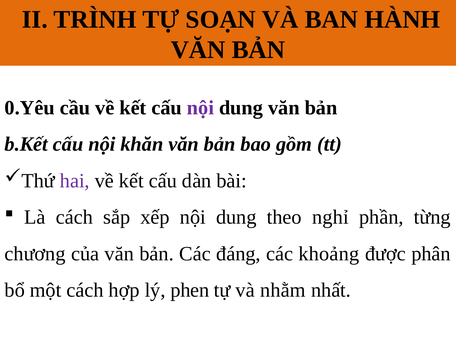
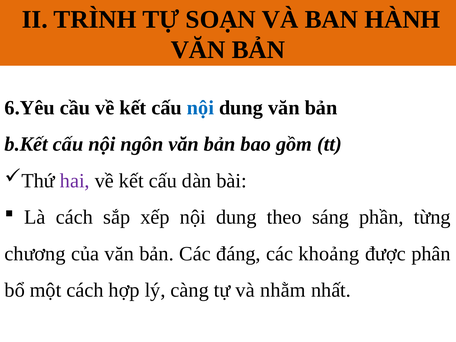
0.Yêu: 0.Yêu -> 6.Yêu
nội at (200, 108) colour: purple -> blue
khăn: khăn -> ngôn
nghỉ: nghỉ -> sáng
phen: phen -> càng
